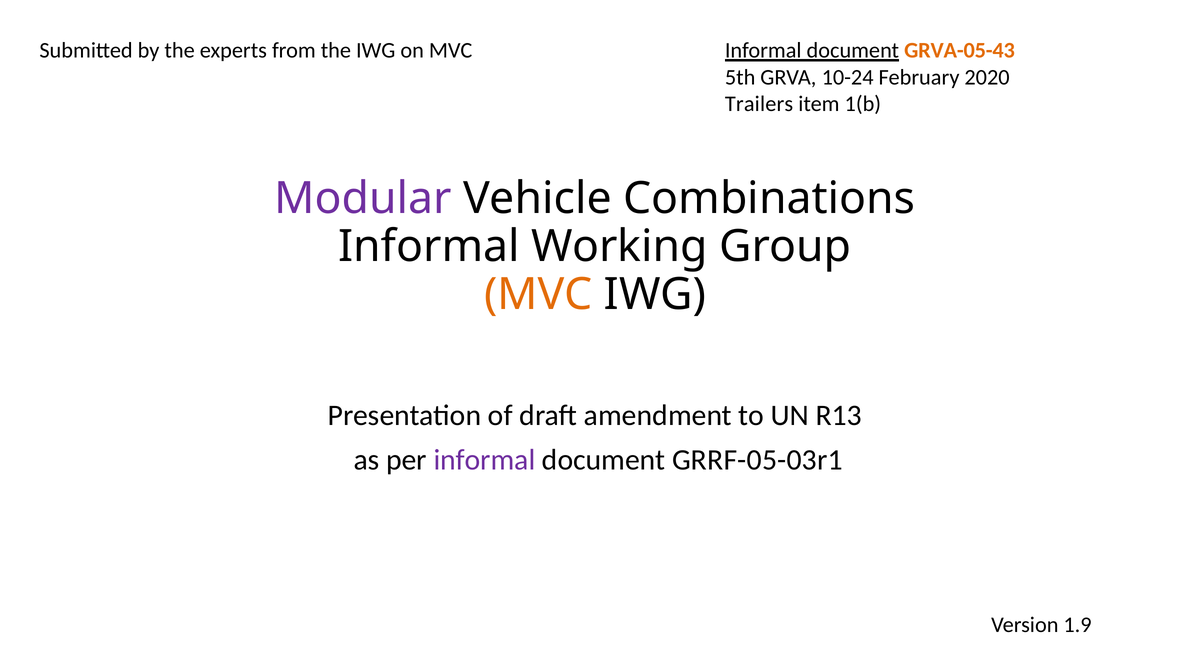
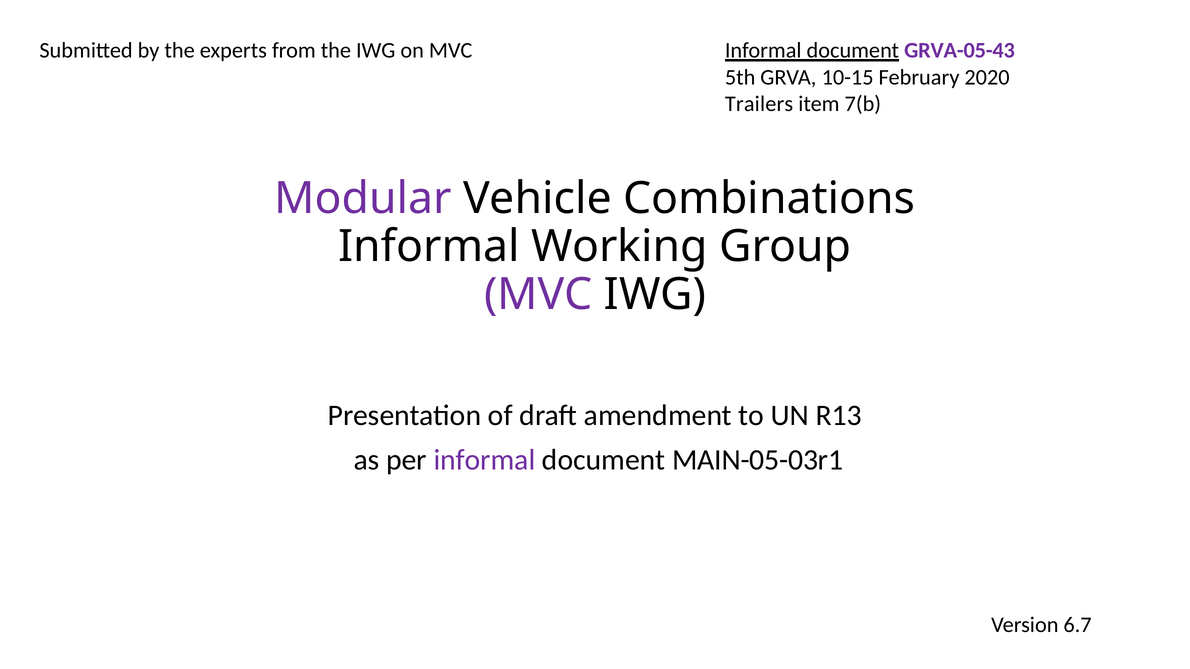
GRVA-05-43 colour: orange -> purple
10-24: 10-24 -> 10-15
1(b: 1(b -> 7(b
MVC at (538, 295) colour: orange -> purple
GRRF-05-03r1: GRRF-05-03r1 -> MAIN-05-03r1
1.9: 1.9 -> 6.7
